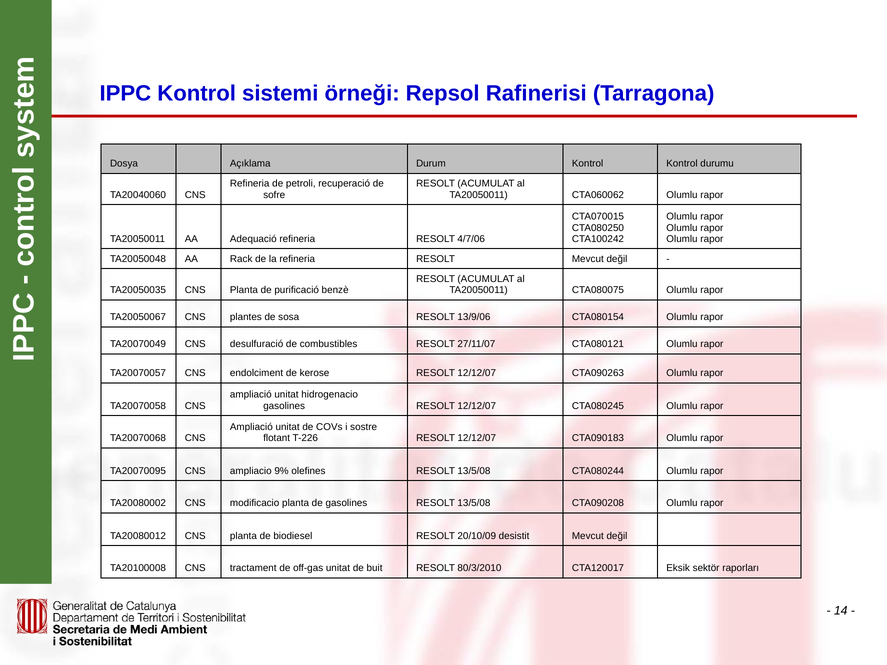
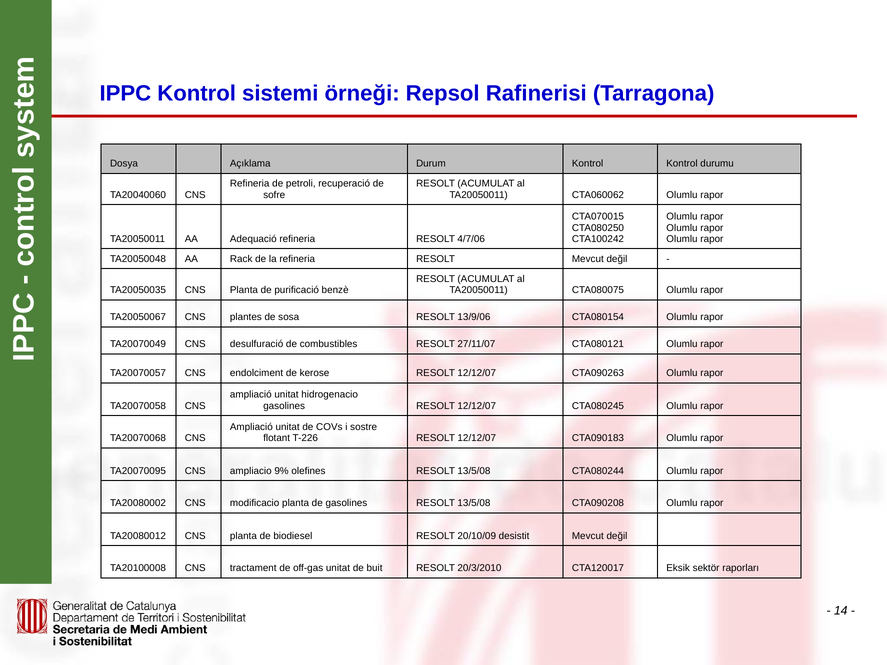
80/3/2010: 80/3/2010 -> 20/3/2010
